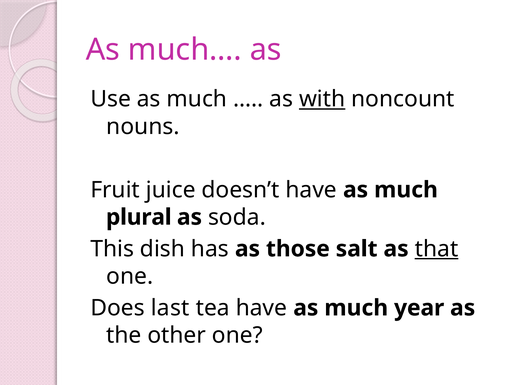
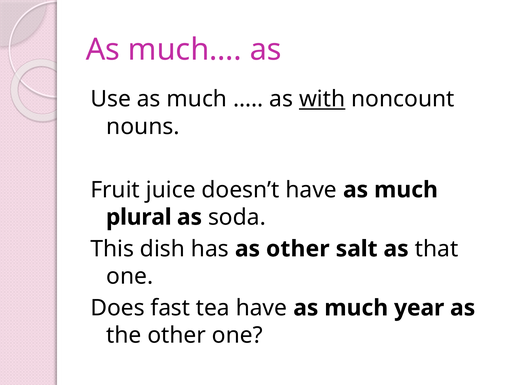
as those: those -> other
that underline: present -> none
last: last -> fast
